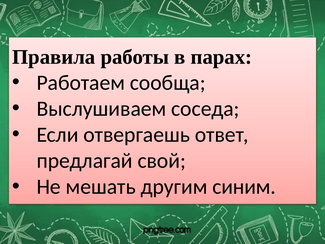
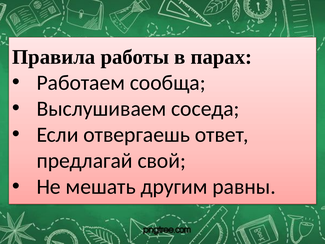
синим: синим -> равны
